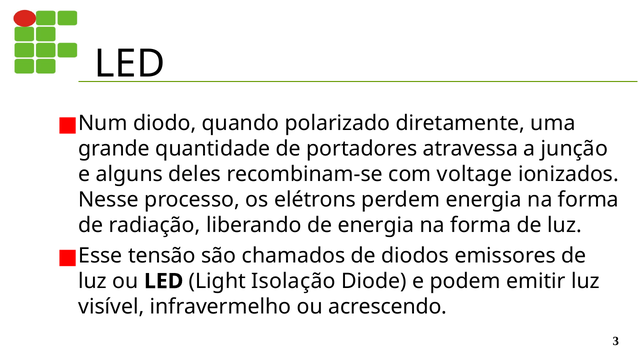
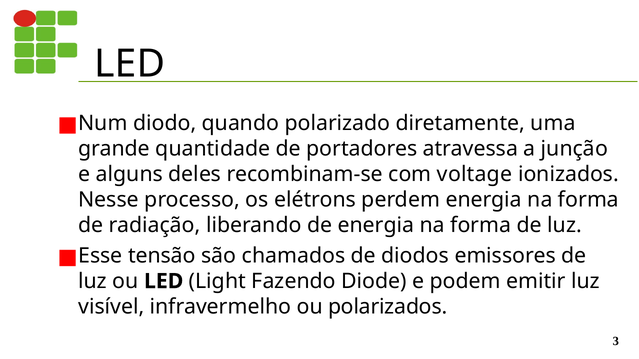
Isolação: Isolação -> Fazendo
acrescendo: acrescendo -> polarizados
